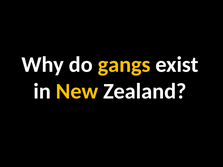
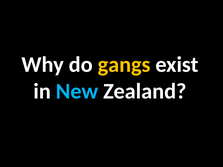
New colour: yellow -> light blue
